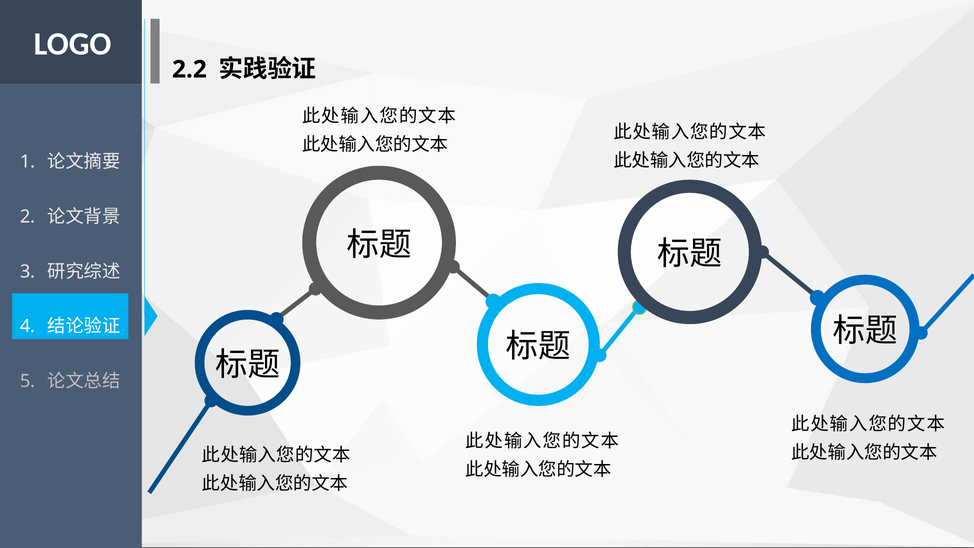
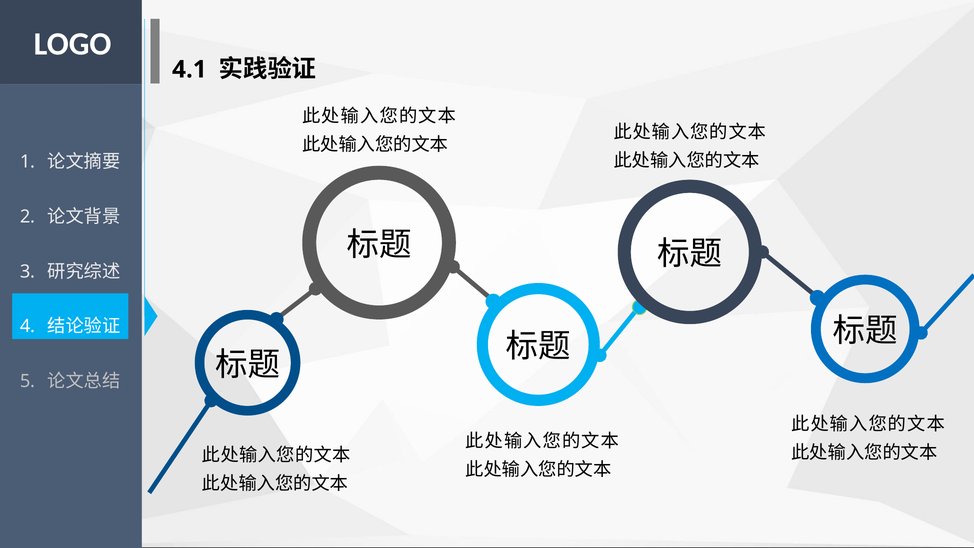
2.2: 2.2 -> 4.1
